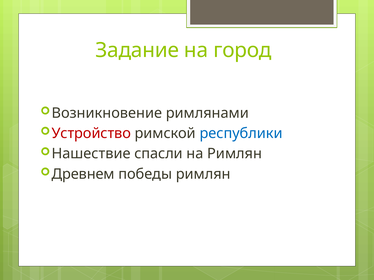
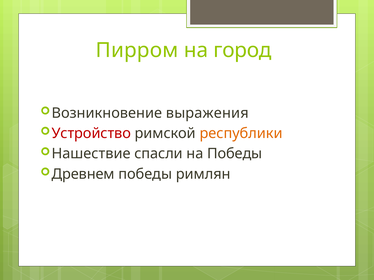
Задание: Задание -> Пирром
римлянами: римлянами -> выражения
республики colour: blue -> orange
на Римлян: Римлян -> Победы
